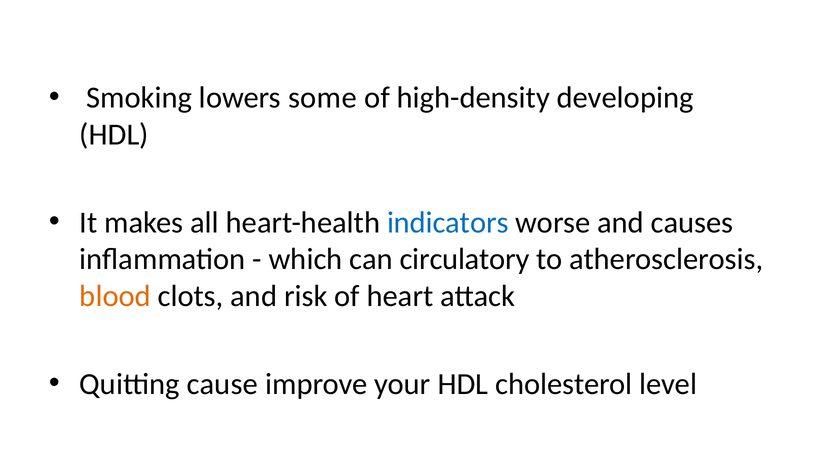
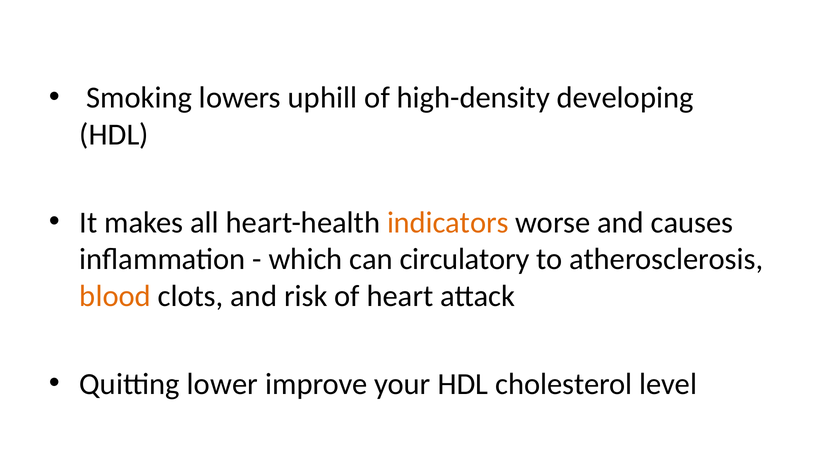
some: some -> uphill
indicators colour: blue -> orange
cause: cause -> lower
